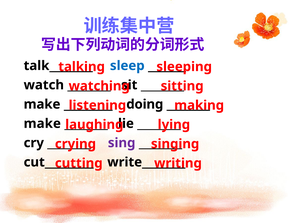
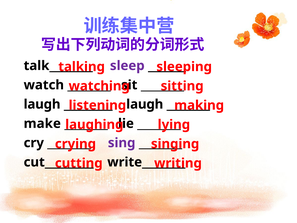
sleep colour: blue -> purple
make at (42, 104): make -> laugh
doing at (145, 104): doing -> laugh
